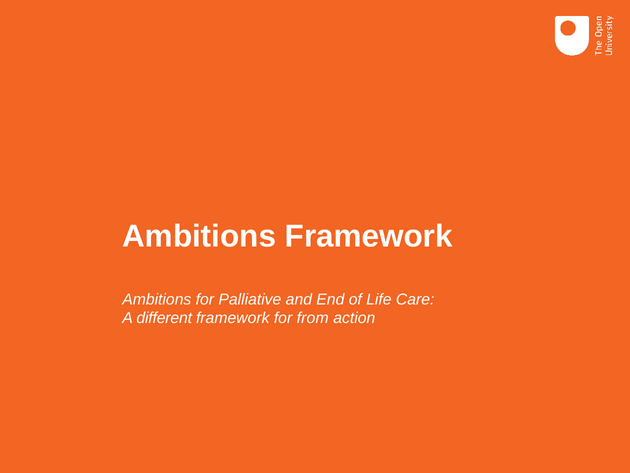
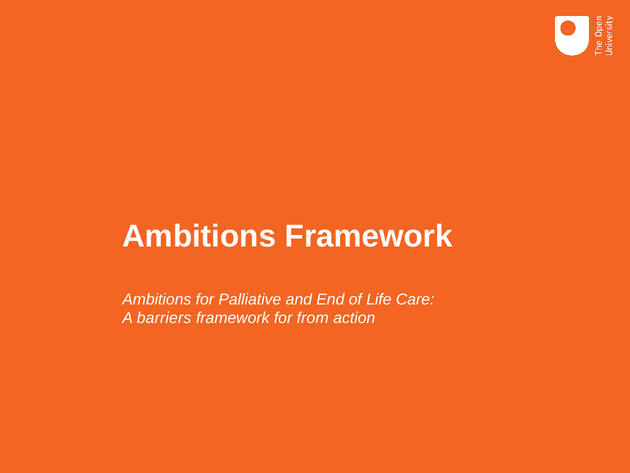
different: different -> barriers
